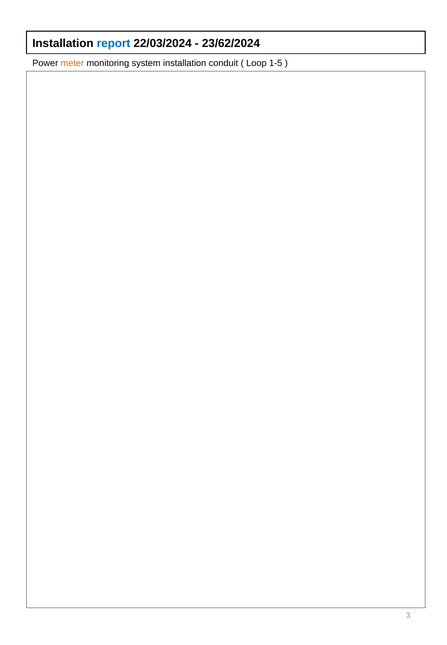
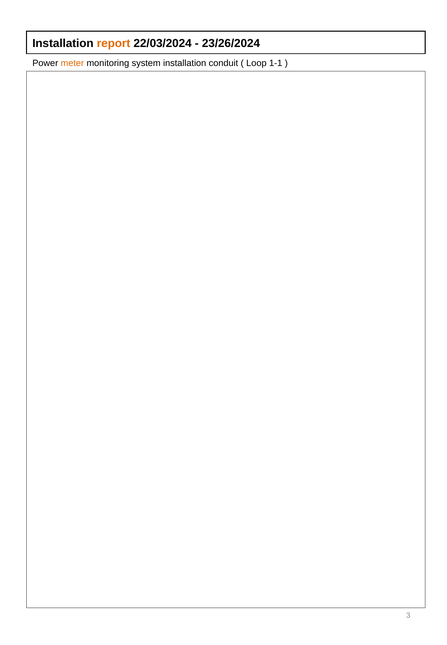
report colour: blue -> orange
23/62/2024: 23/62/2024 -> 23/26/2024
1-5: 1-5 -> 1-1
